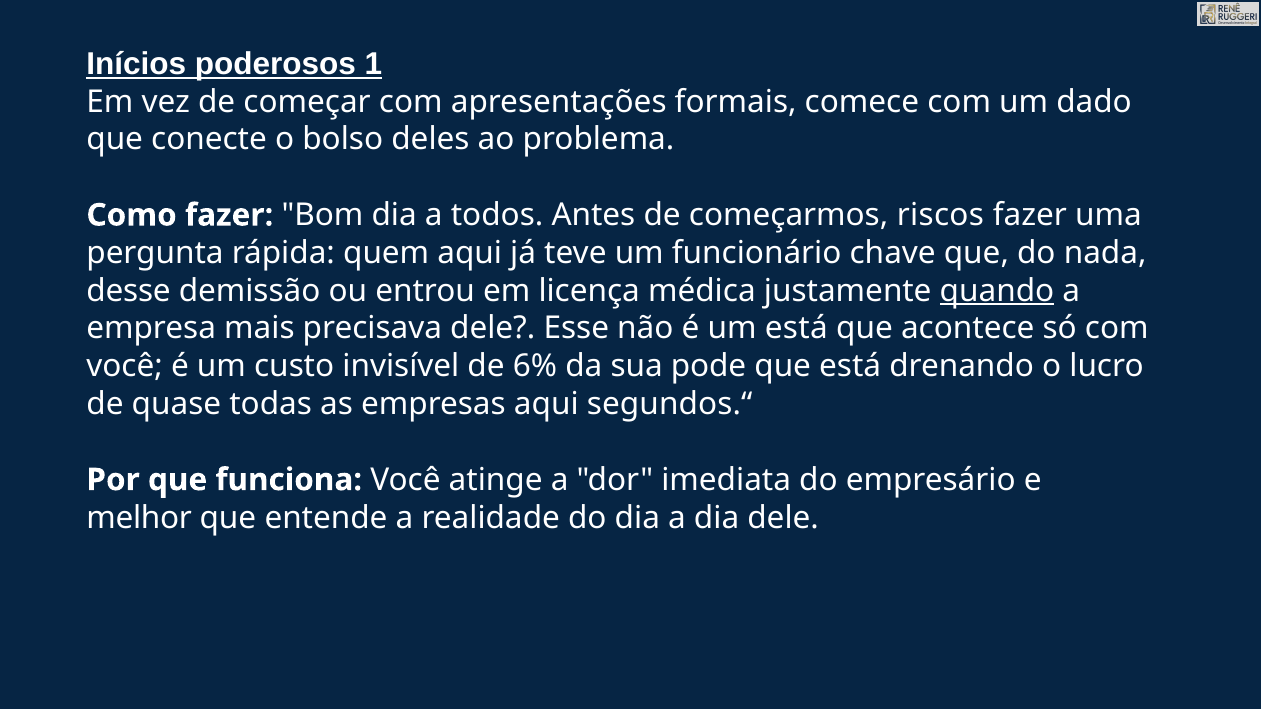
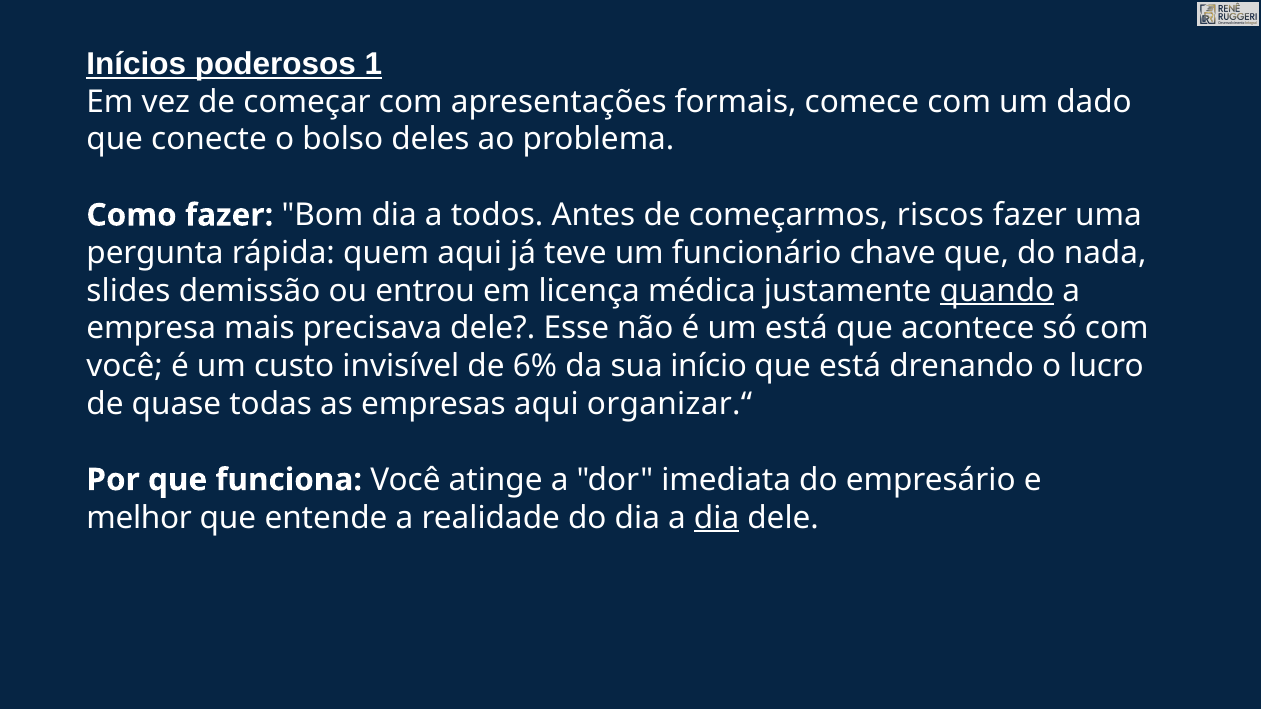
desse: desse -> slides
pode: pode -> início
segundos.“: segundos.“ -> organizar.“
dia at (717, 518) underline: none -> present
